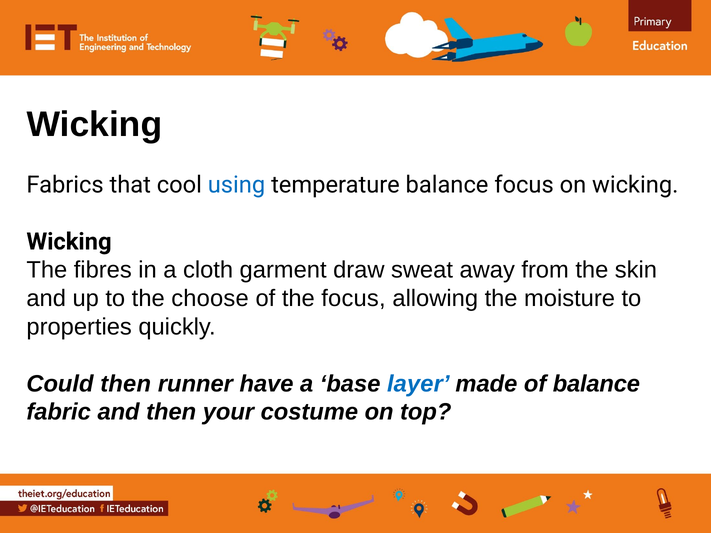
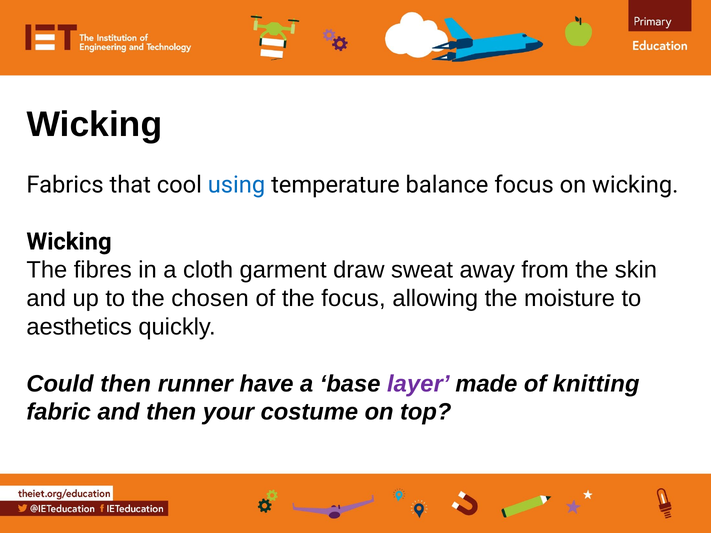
choose: choose -> chosen
properties: properties -> aesthetics
layer colour: blue -> purple
of balance: balance -> knitting
